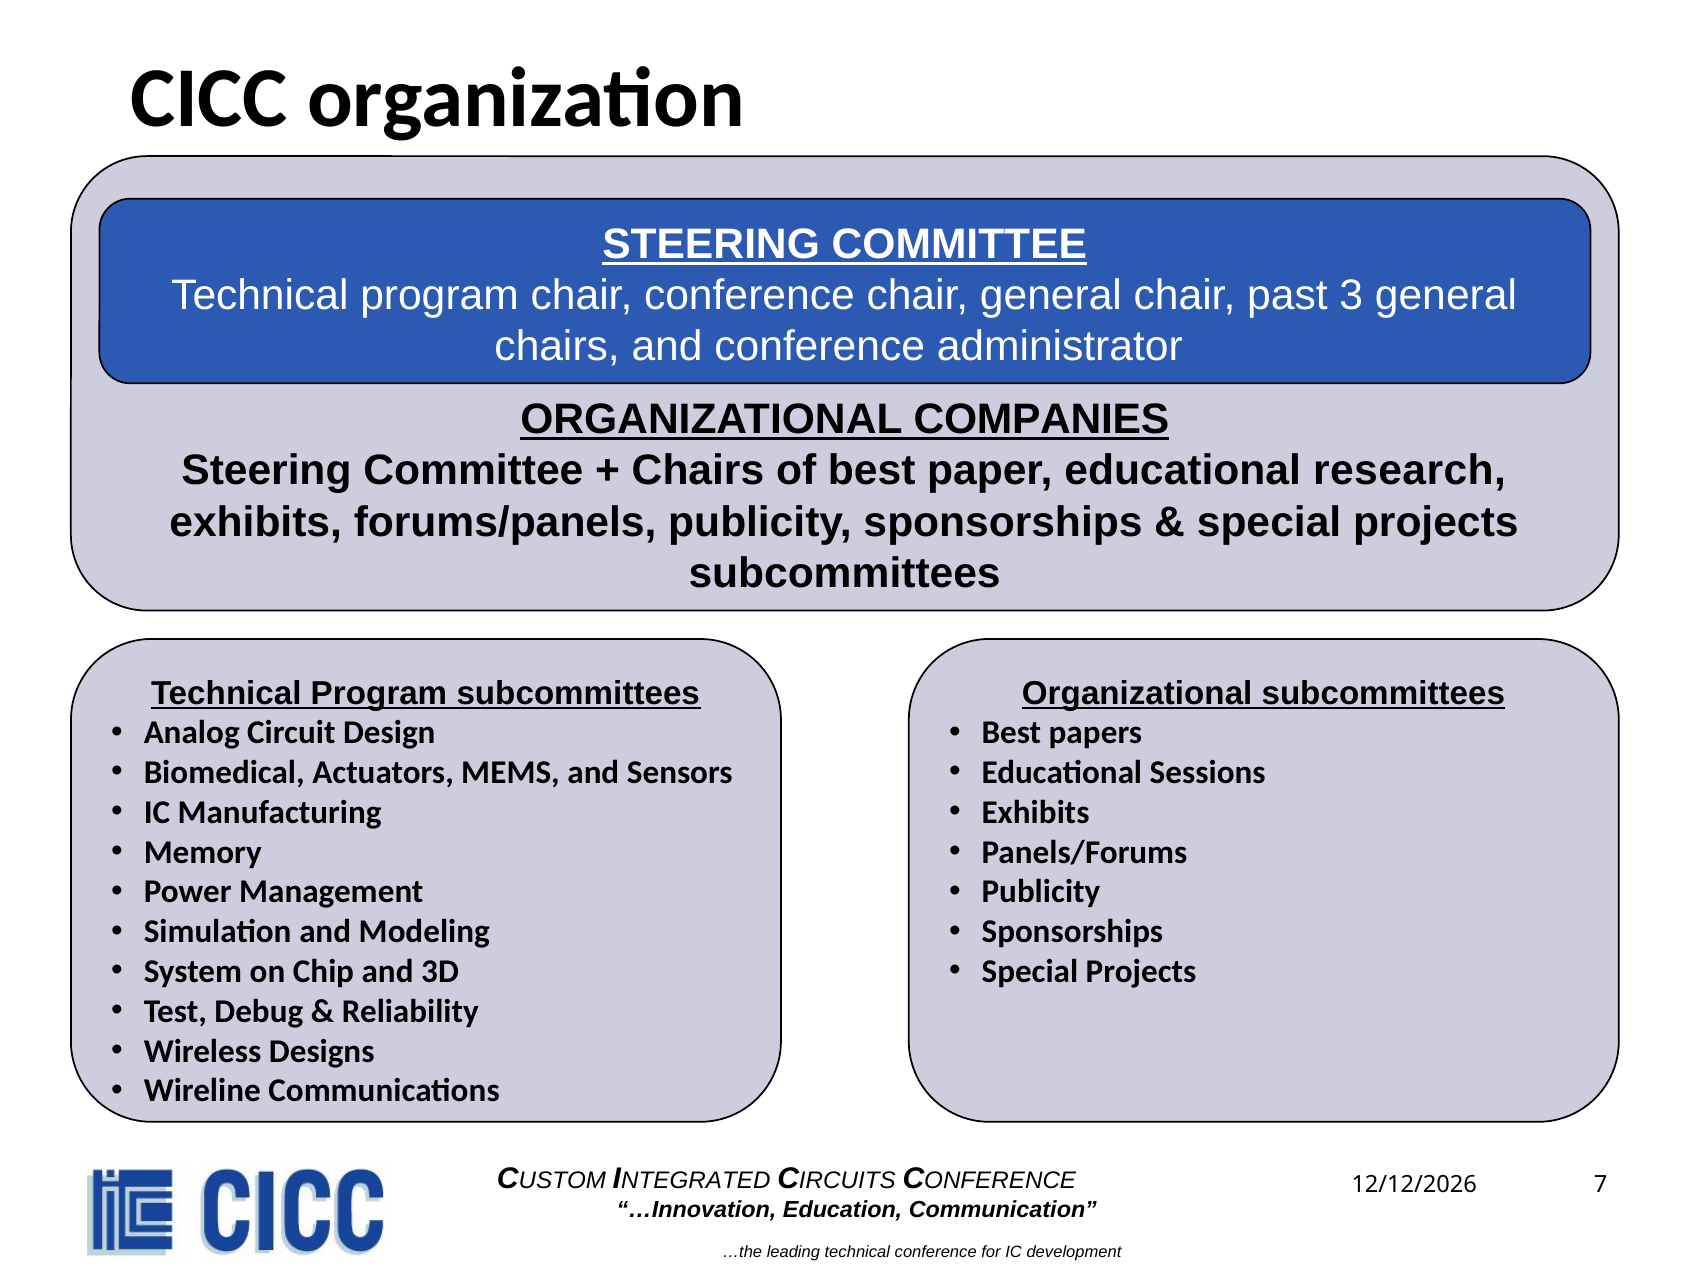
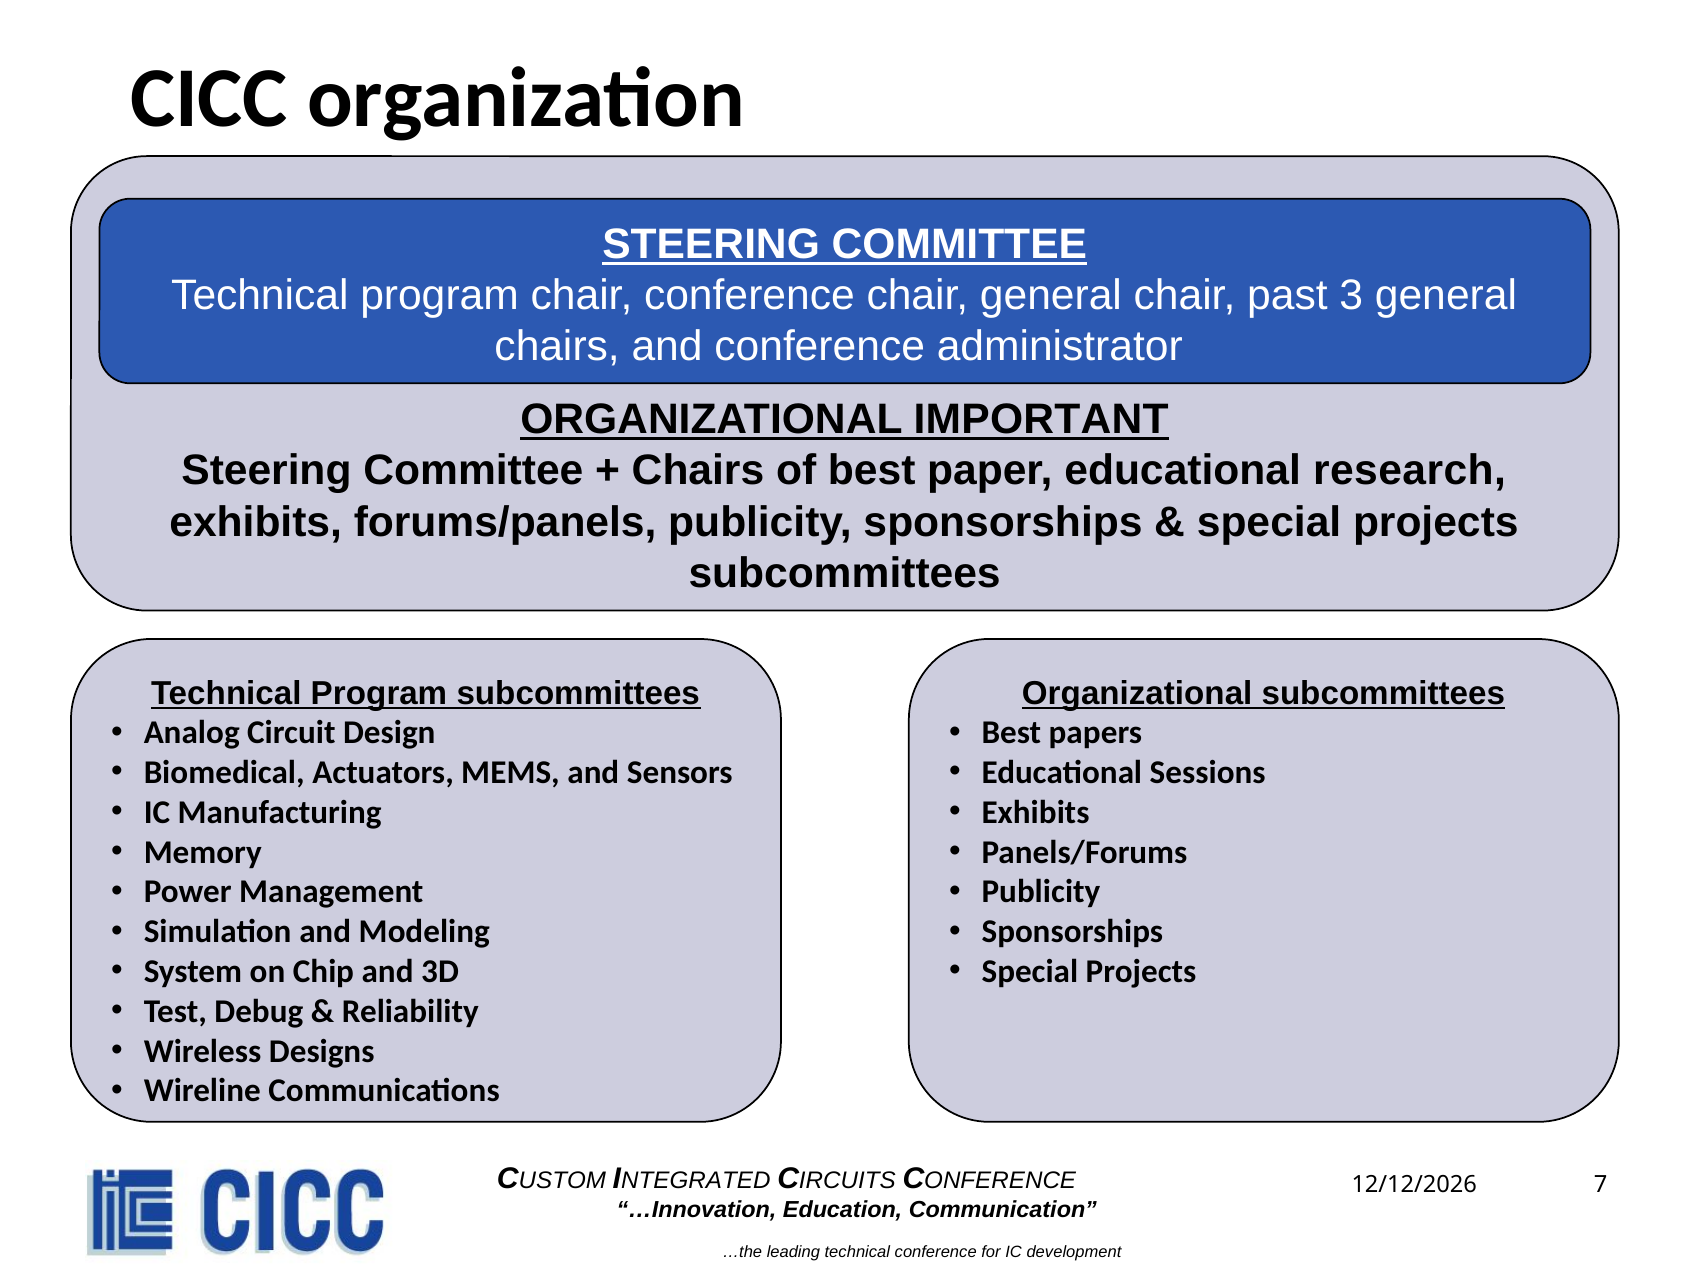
COMPANIES: COMPANIES -> IMPORTANT
